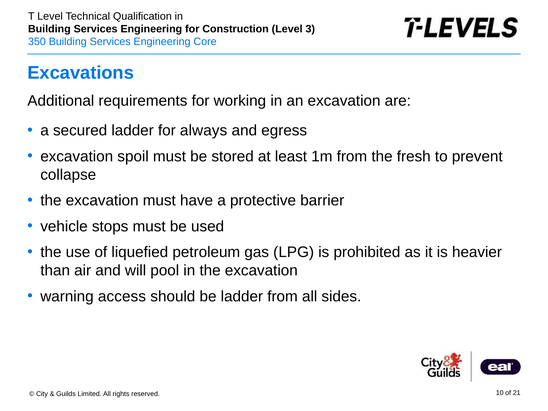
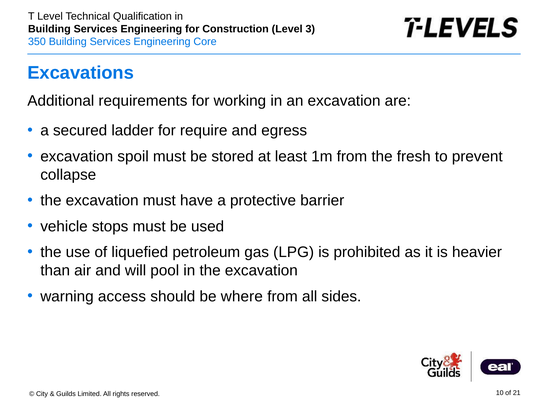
always: always -> require
be ladder: ladder -> where
